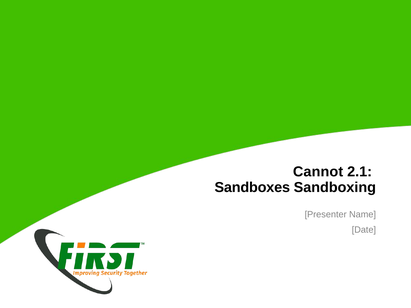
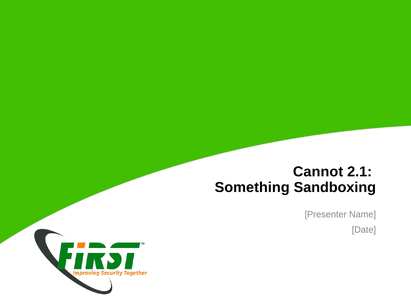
Sandboxes: Sandboxes -> Something
